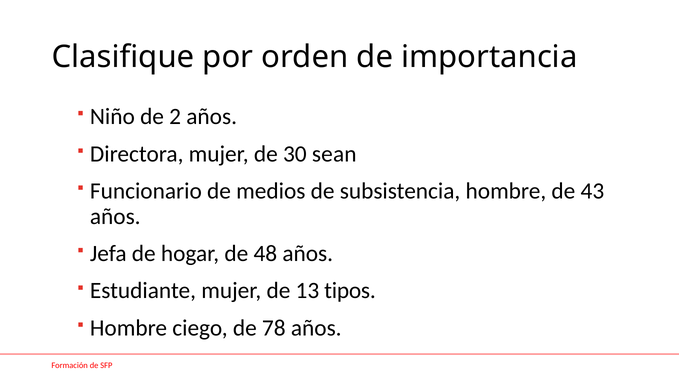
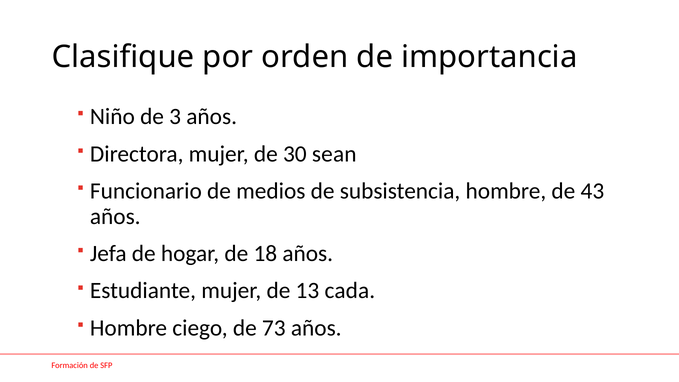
2: 2 -> 3
48: 48 -> 18
tipos: tipos -> cada
78: 78 -> 73
